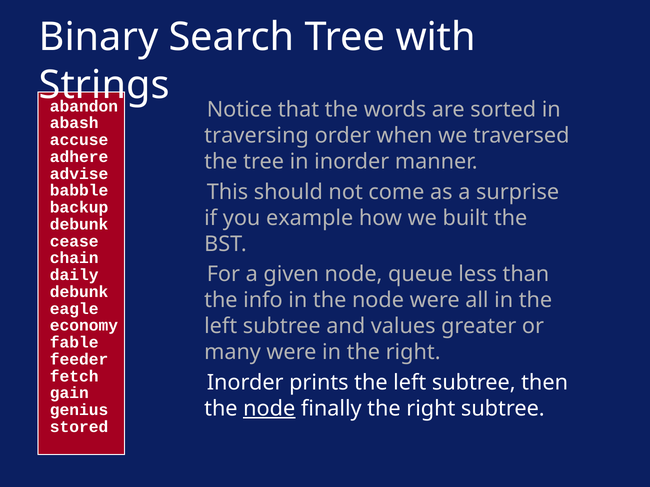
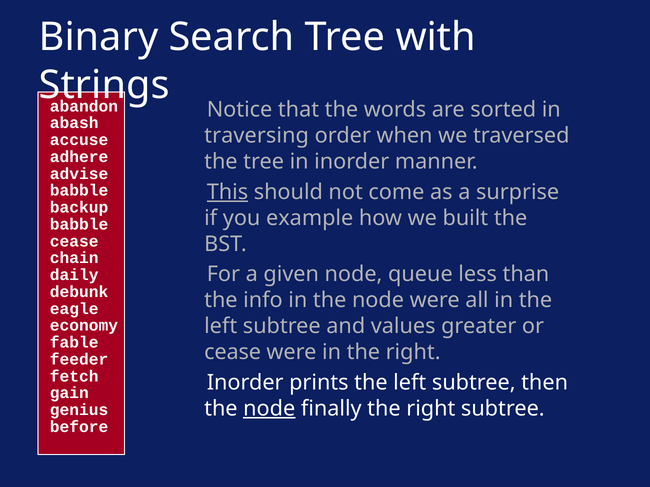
This underline: none -> present
debunk at (79, 225): debunk -> babble
many at (233, 352): many -> cease
stored: stored -> before
